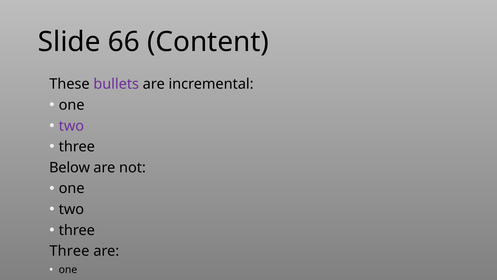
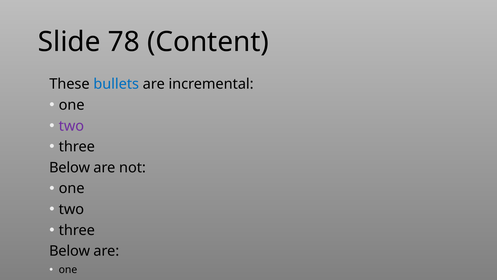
66: 66 -> 78
bullets colour: purple -> blue
Three at (69, 251): Three -> Below
